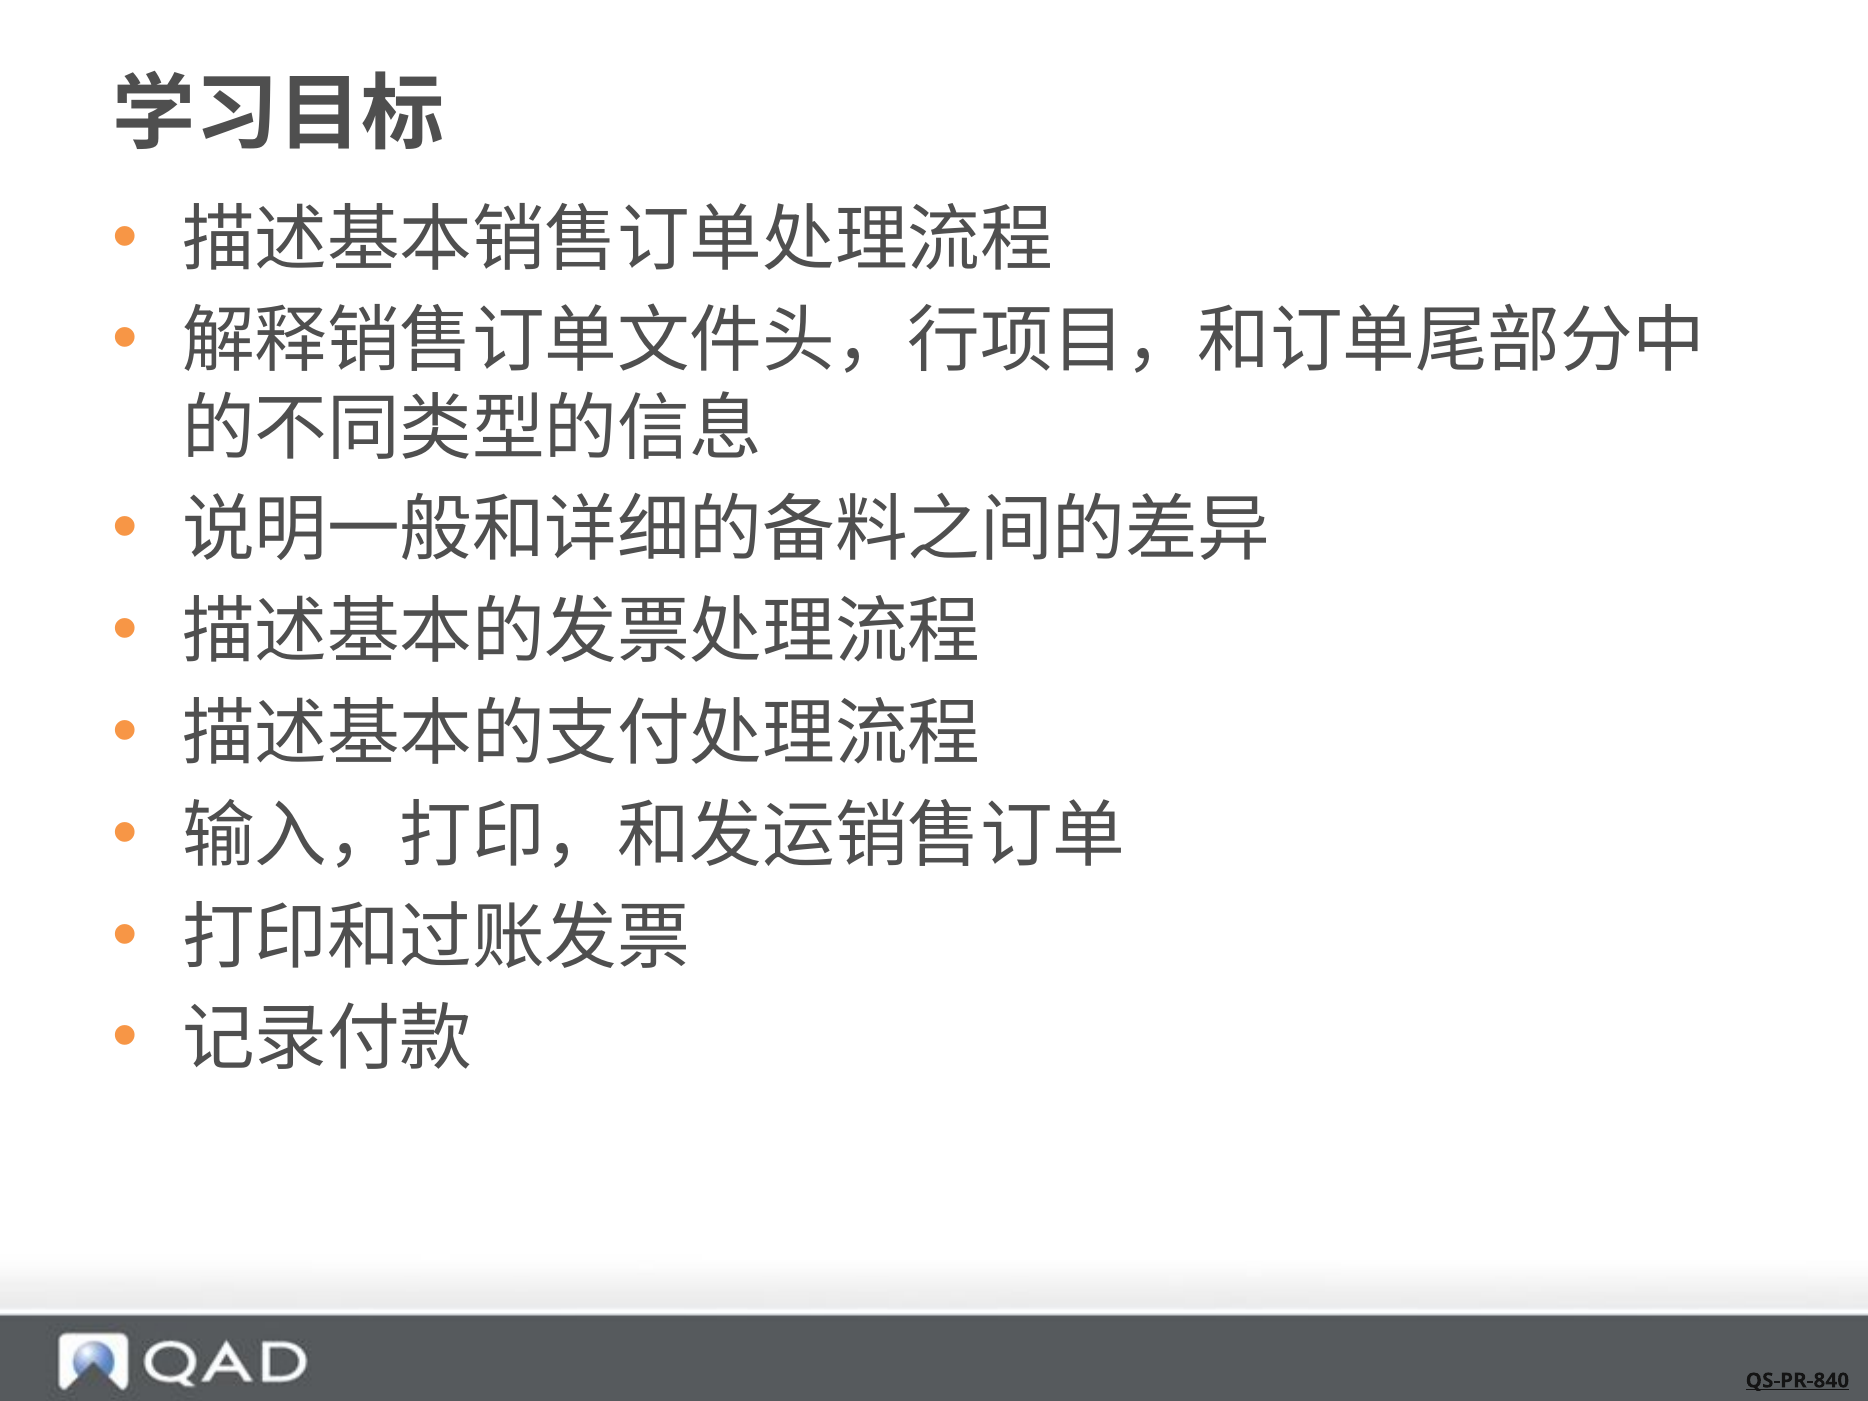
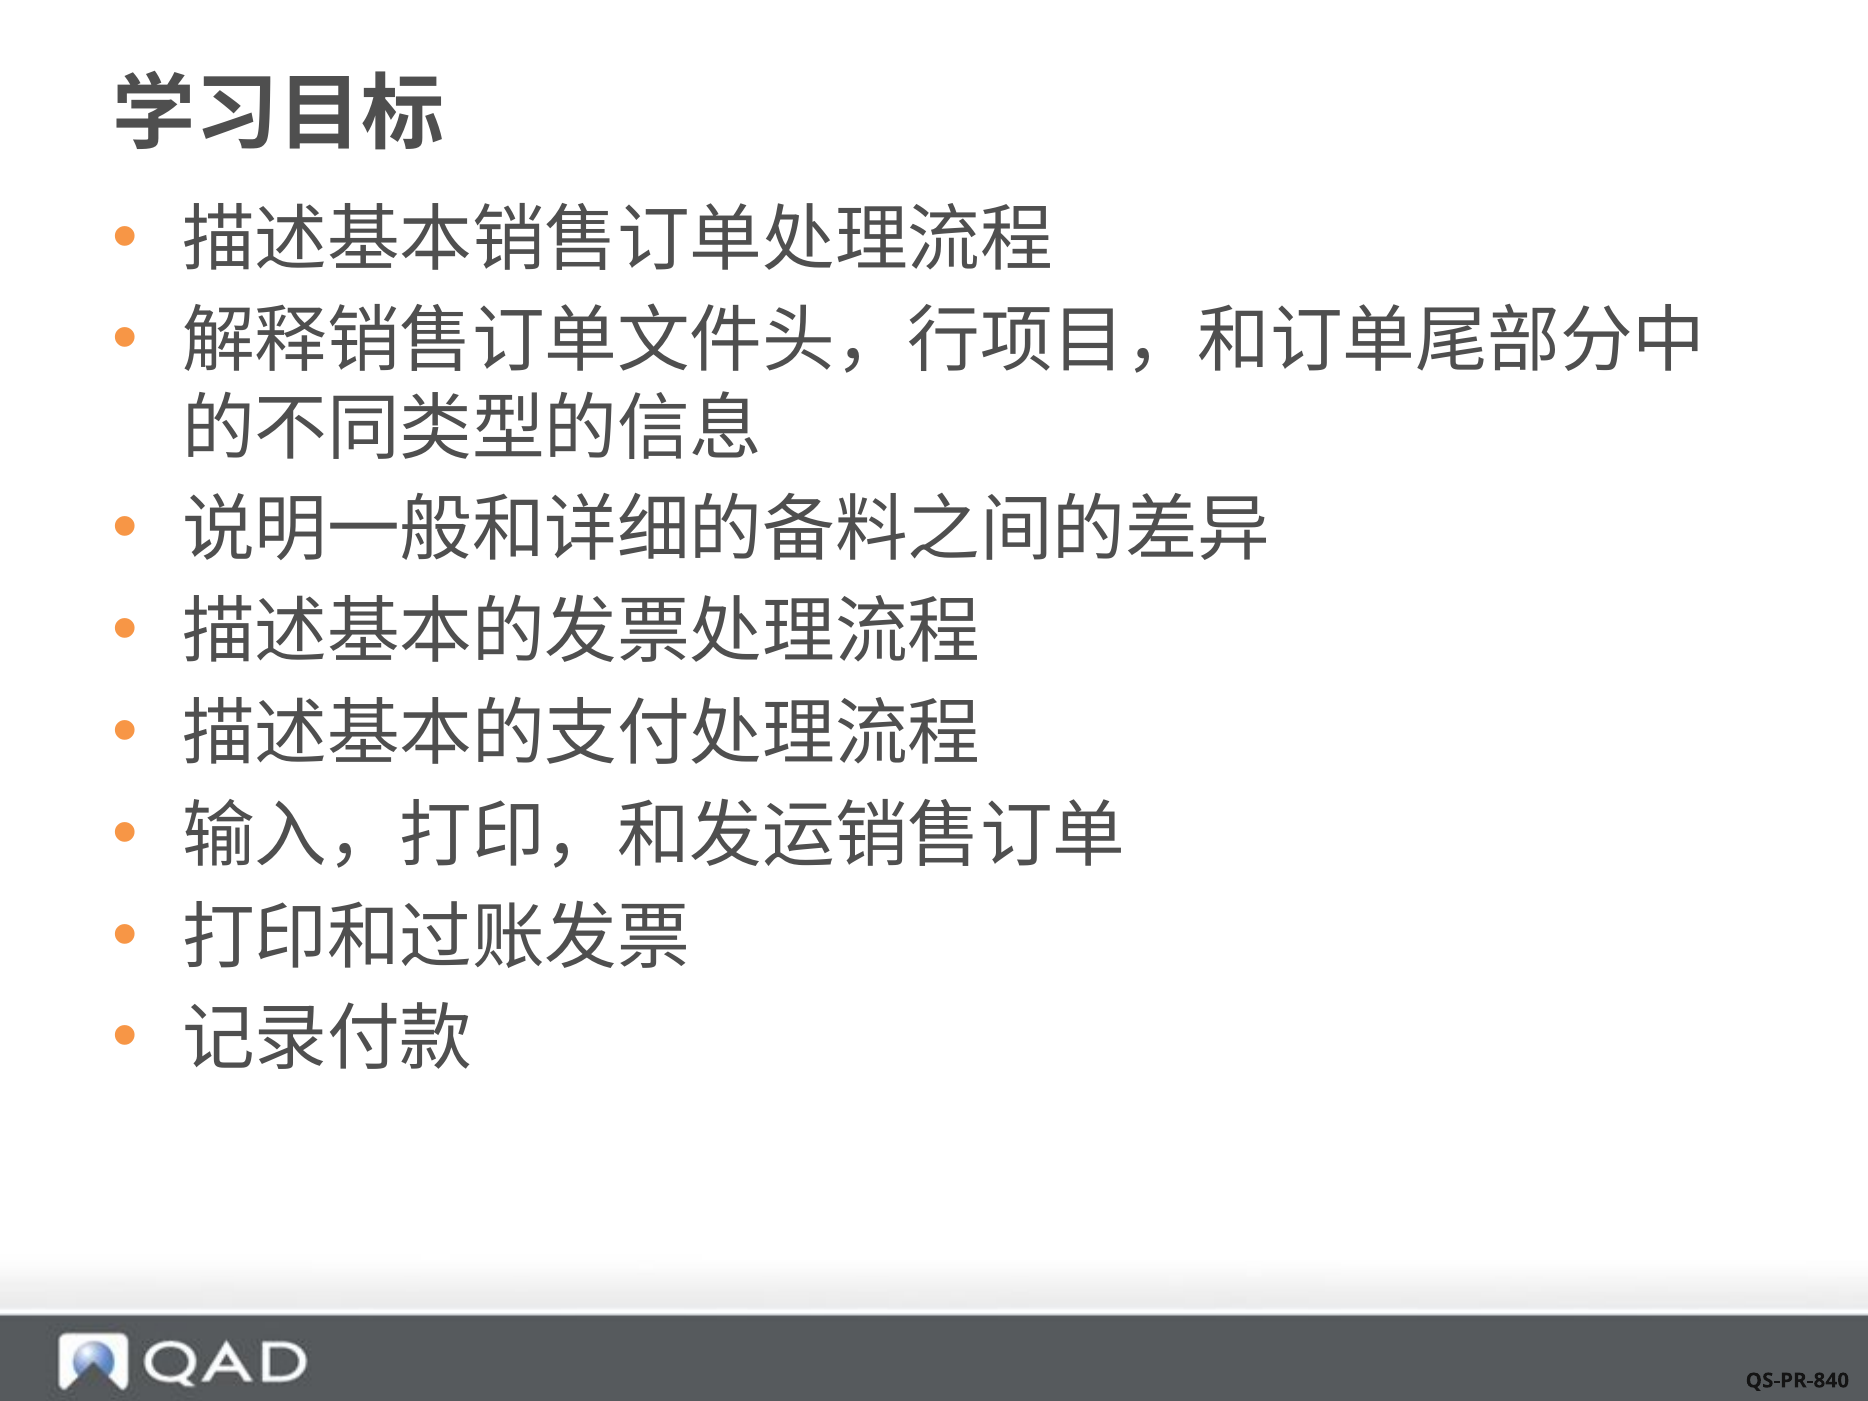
QS-PR-840 underline: present -> none
